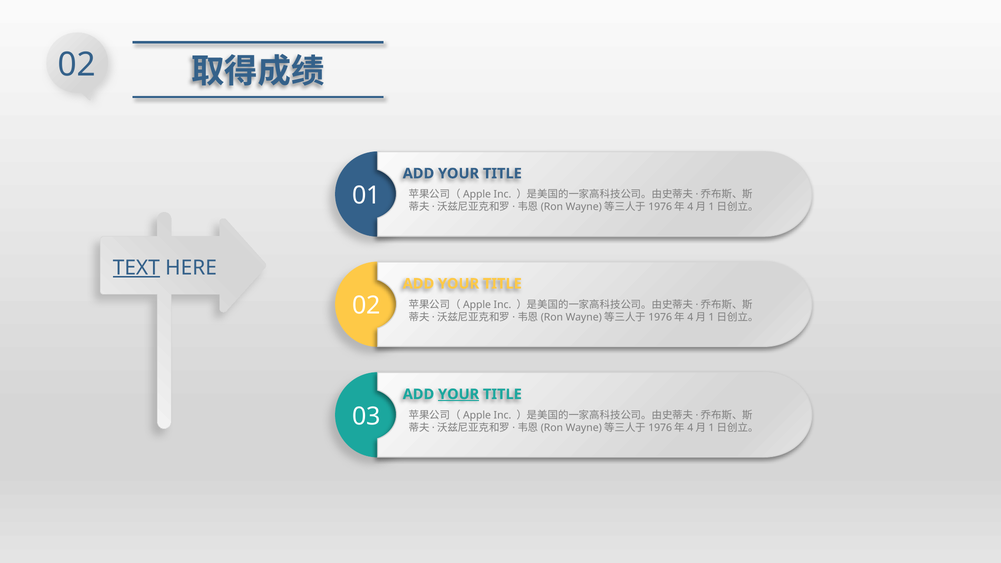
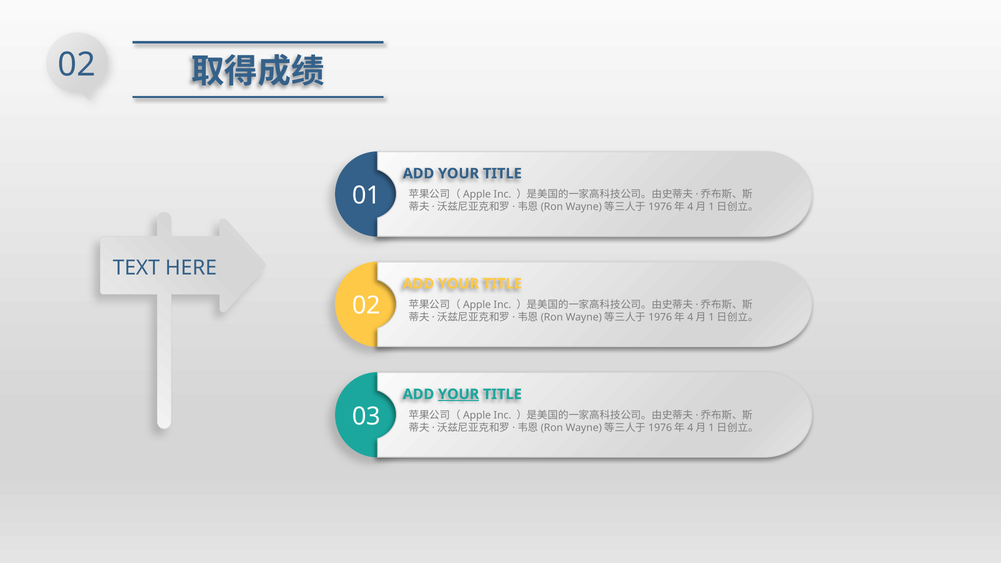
TEXT underline: present -> none
